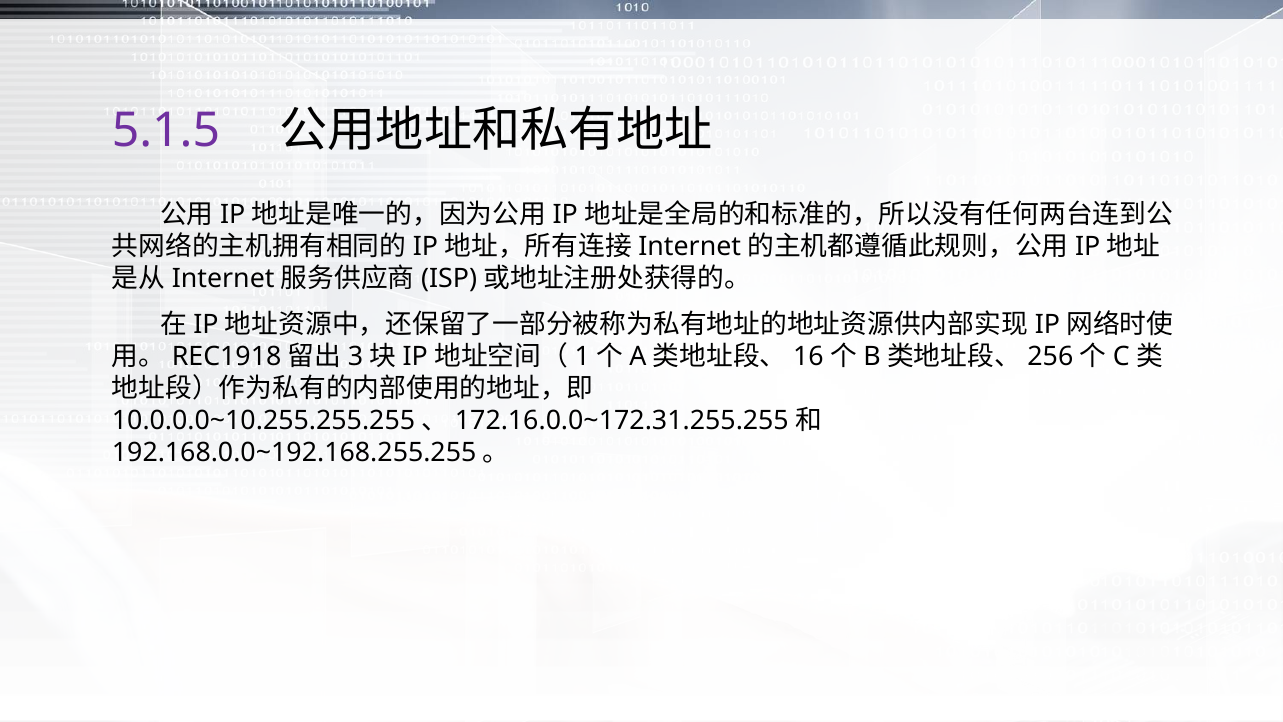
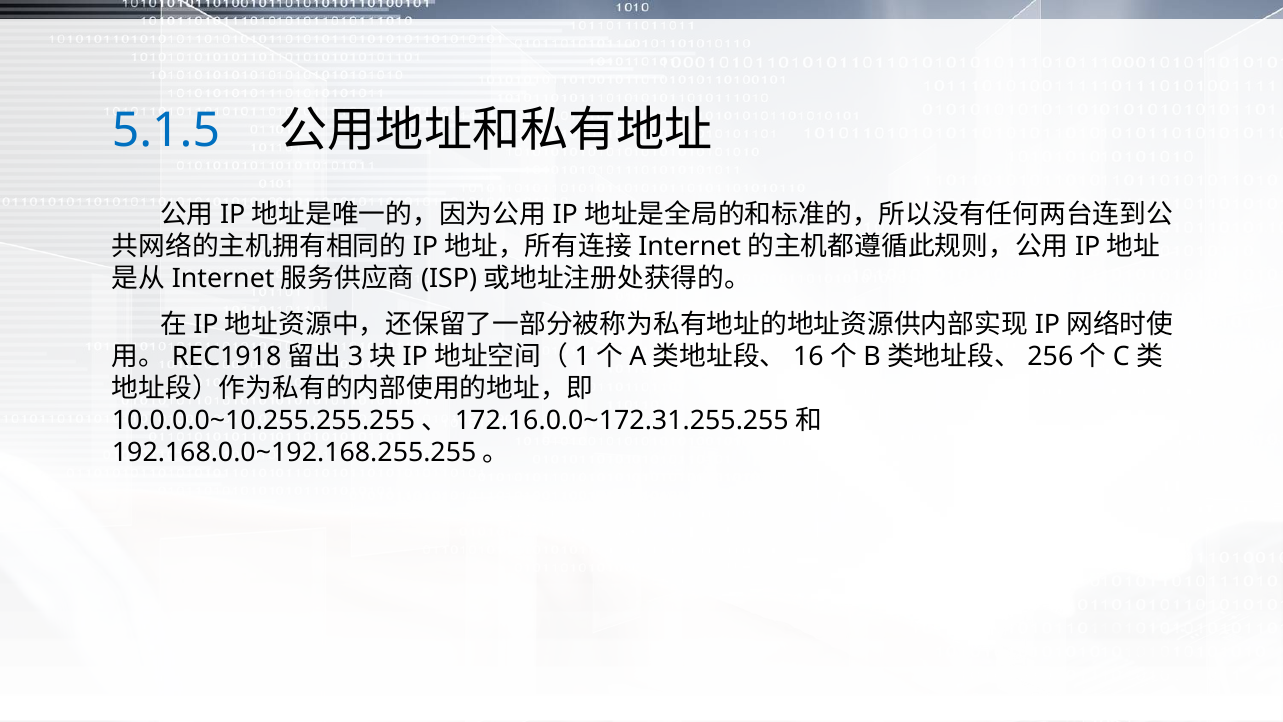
5.1.5 colour: purple -> blue
